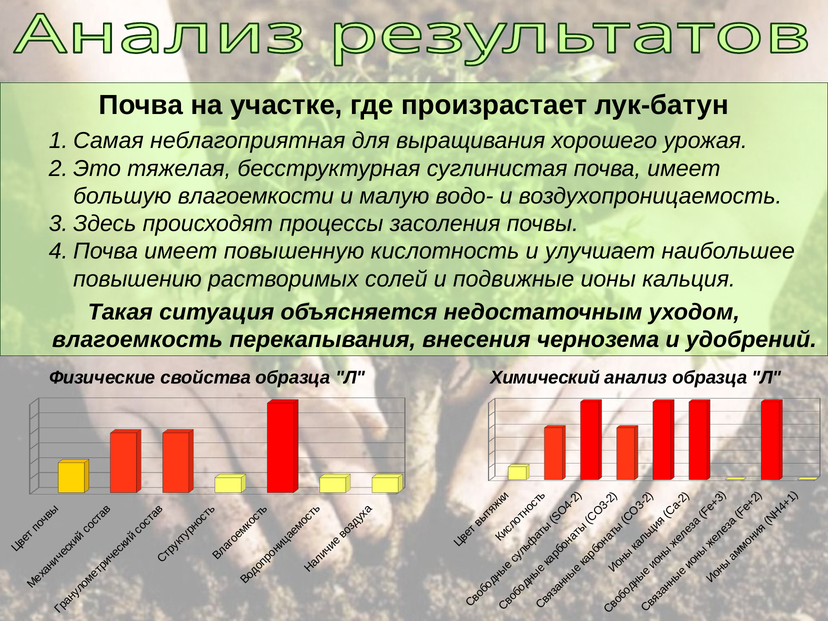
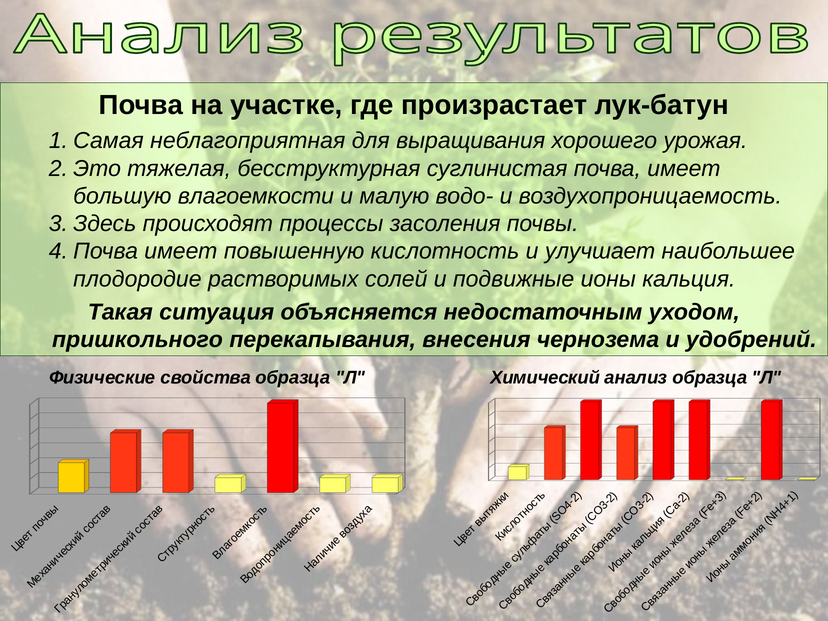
повышению: повышению -> плодородие
влагоемкость: влагоемкость -> пришкольного
